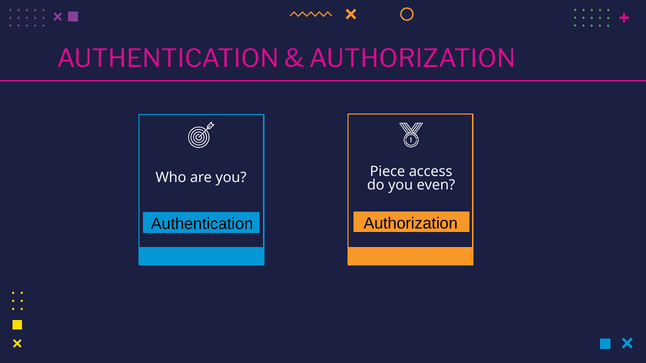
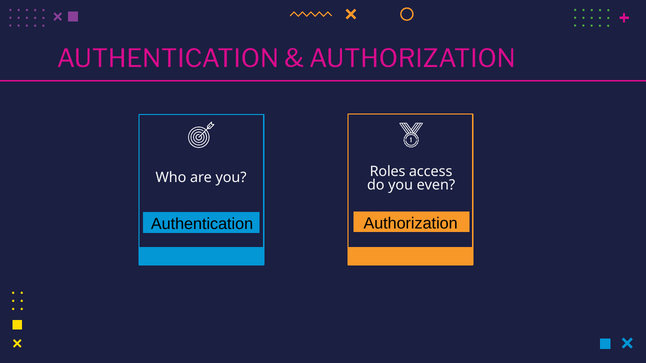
Piece: Piece -> Roles
